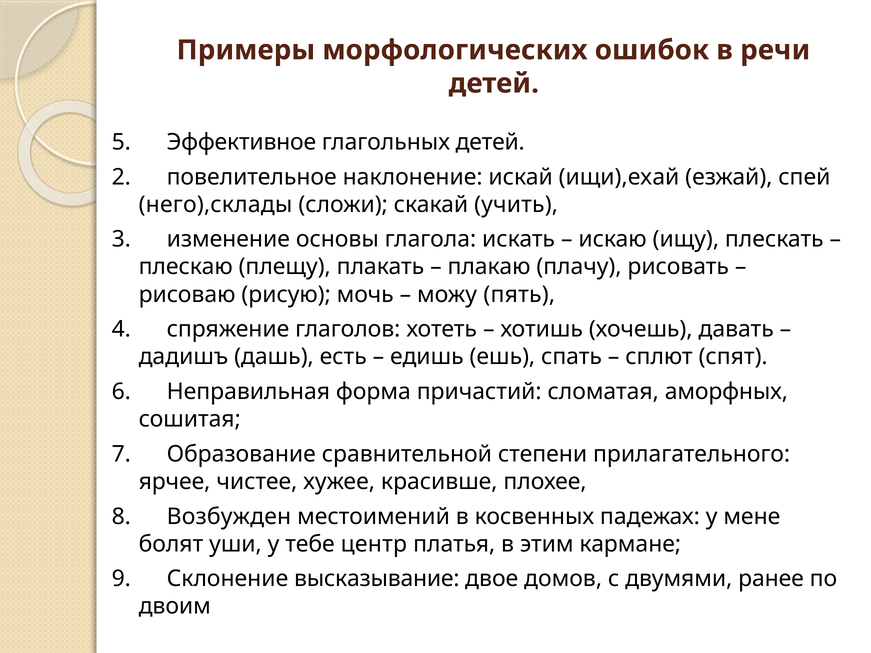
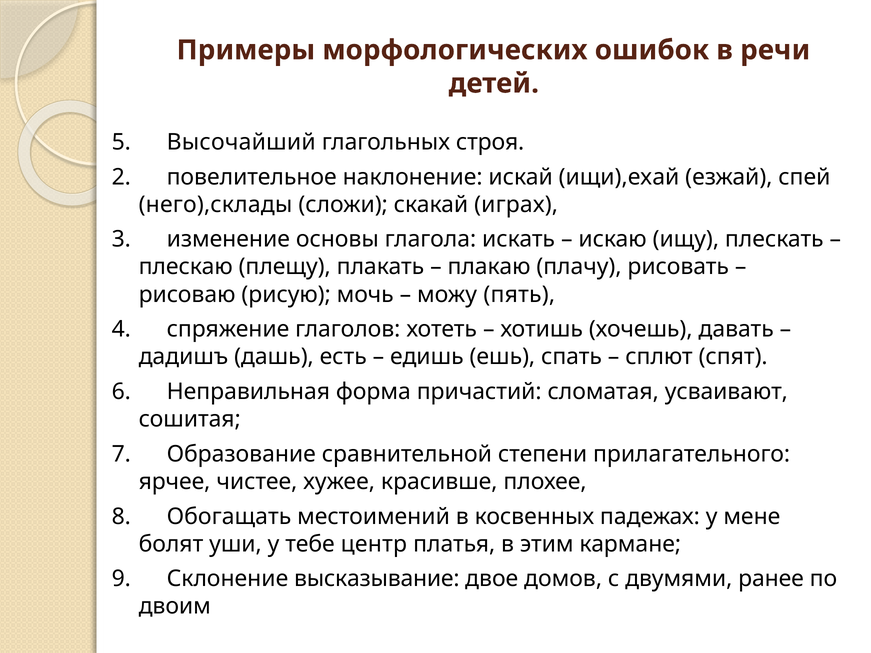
Эффективное: Эффективное -> Высочайший
глагольных детей: детей -> строя
учить: учить -> играх
аморфных: аморфных -> усваивают
Возбужден: Возбужден -> Обогащать
